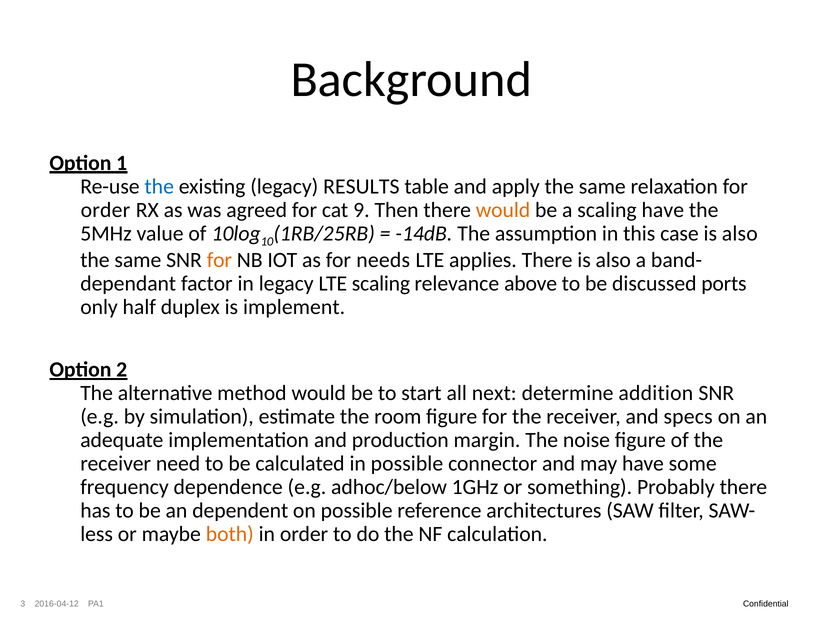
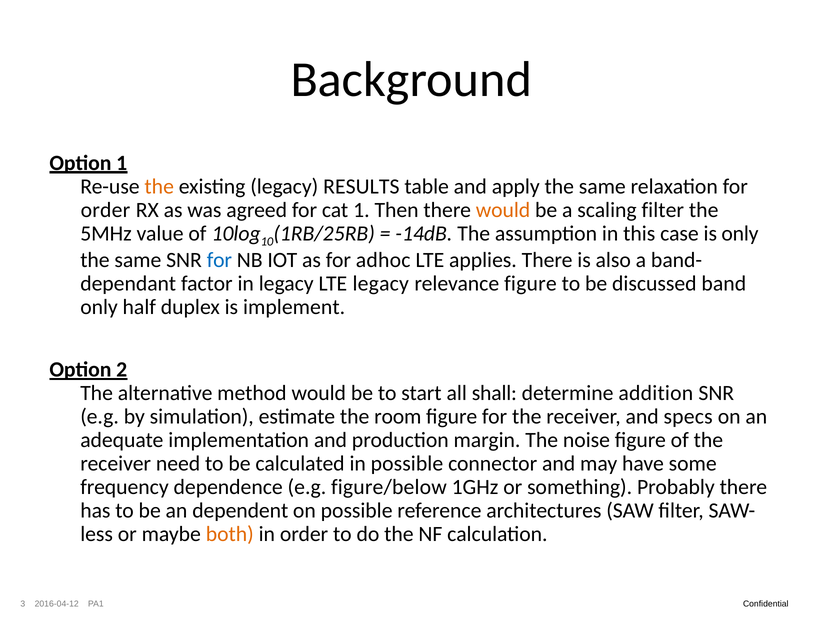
the at (159, 186) colour: blue -> orange
cat 9: 9 -> 1
scaling have: have -> filter
case is also: also -> only
for at (219, 260) colour: orange -> blue
needs: needs -> adhoc
LTE scaling: scaling -> legacy
relevance above: above -> figure
ports: ports -> band
next: next -> shall
adhoc/below: adhoc/below -> figure/below
